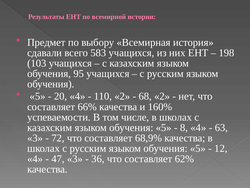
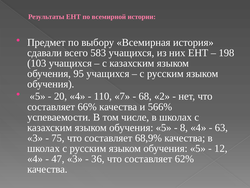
110 2: 2 -> 7
160%: 160% -> 566%
72: 72 -> 75
